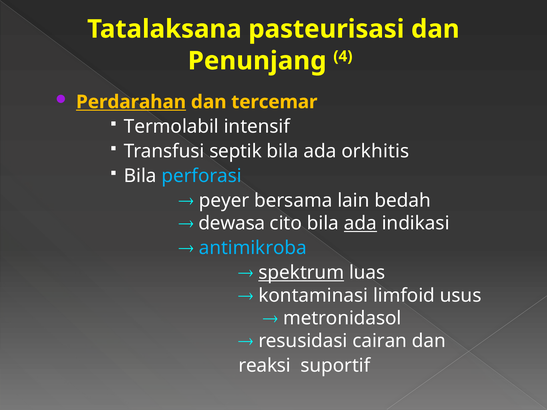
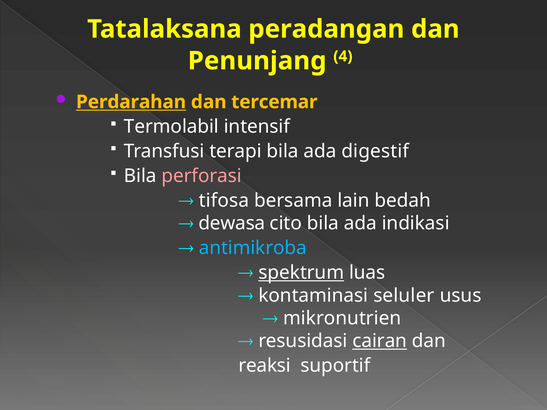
pasteurisasi: pasteurisasi -> peradangan
septik: septik -> terapi
orkhitis: orkhitis -> digestif
perforasi colour: light blue -> pink
peyer: peyer -> tifosa
ada at (360, 224) underline: present -> none
limfoid: limfoid -> seluler
metronidasol: metronidasol -> mikronutrien
cairan underline: none -> present
